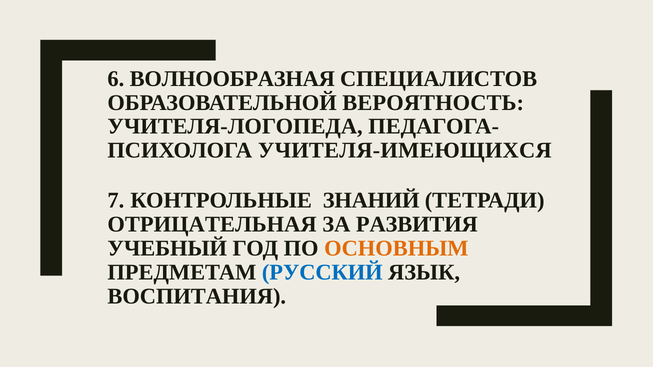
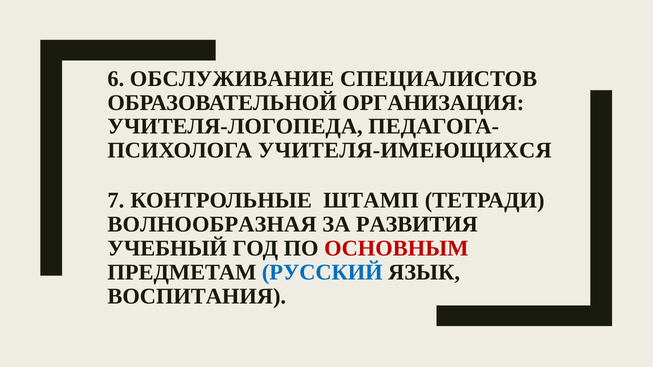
ВОЛНООБРАЗНАЯ: ВОЛНООБРАЗНАЯ -> ОБСЛУЖИВАНИЕ
ВЕРОЯТНОСТЬ: ВЕРОЯТНОСТЬ -> ОРГАНИЗАЦИЯ
ЗНАНИЙ: ЗНАНИЙ -> ШТАМП
ОТРИЦАТЕЛЬНАЯ: ОТРИЦАТЕЛЬНАЯ -> ВОЛНООБРАЗНАЯ
ОСНОВНЫМ colour: orange -> red
